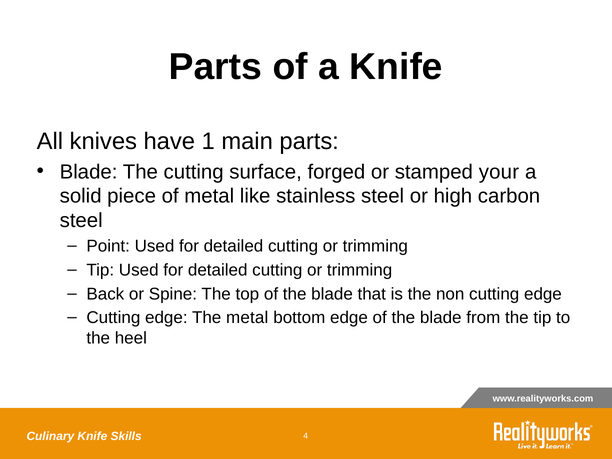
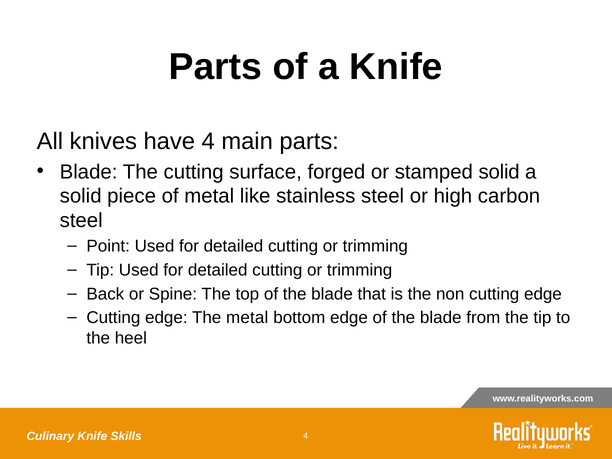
have 1: 1 -> 4
stamped your: your -> solid
